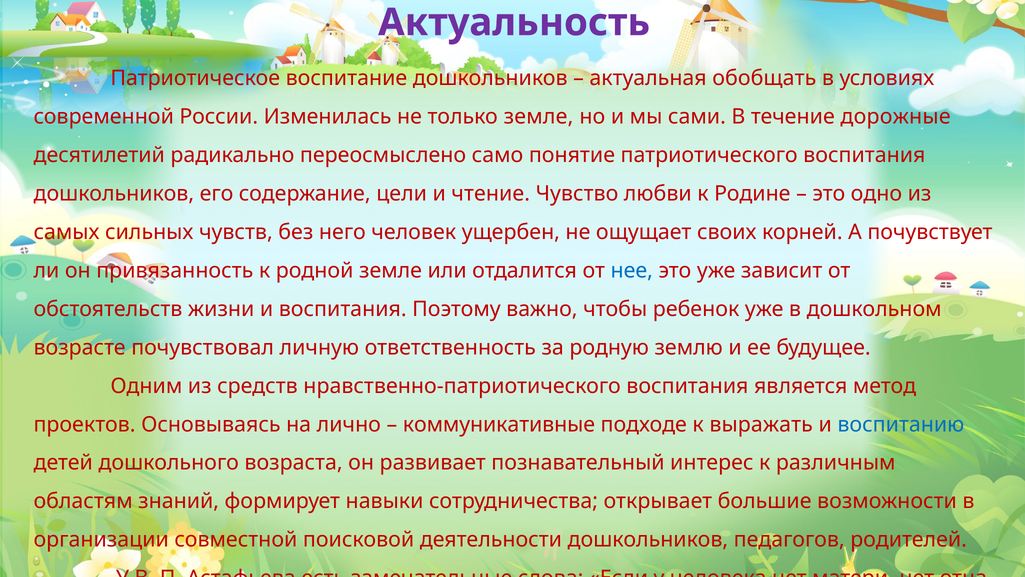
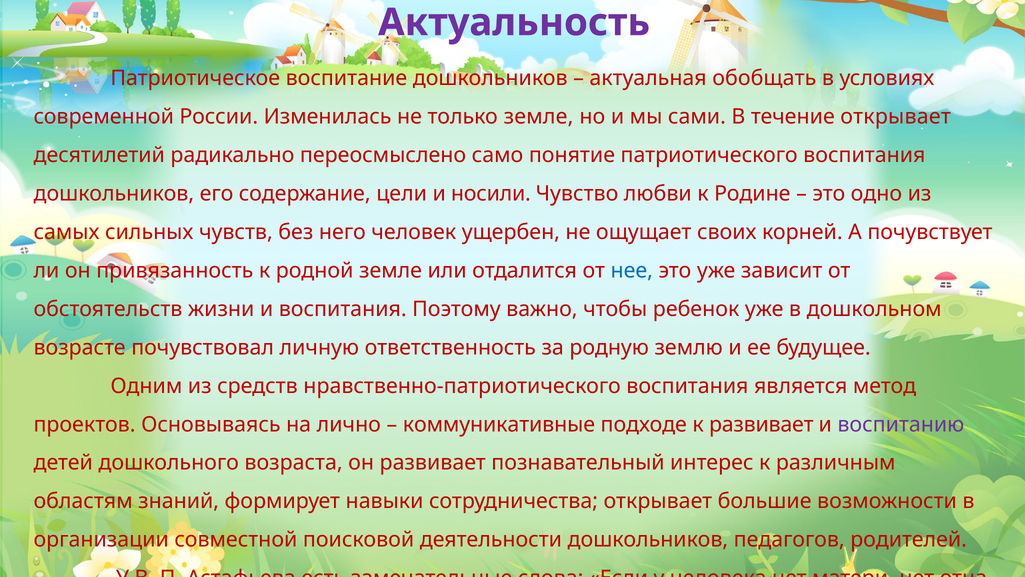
течение дорожные: дорожные -> открывает
чтение: чтение -> носили
к выражать: выражать -> развивает
воспитанию colour: blue -> purple
